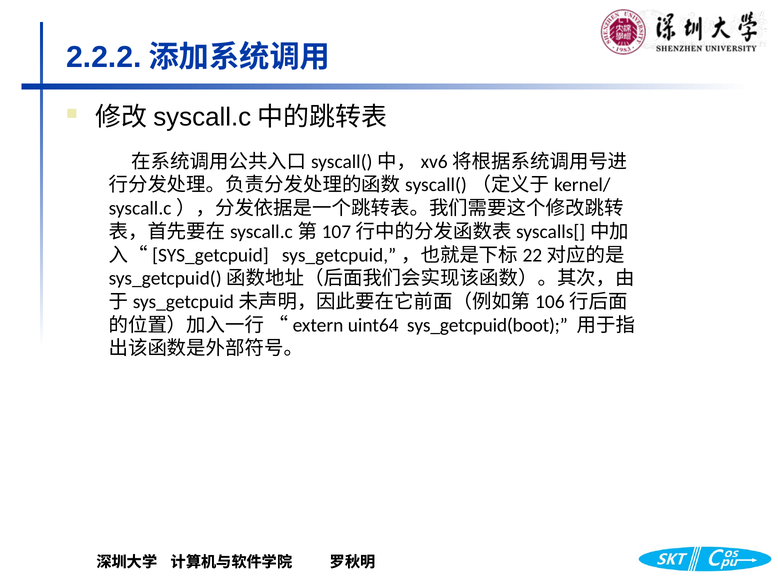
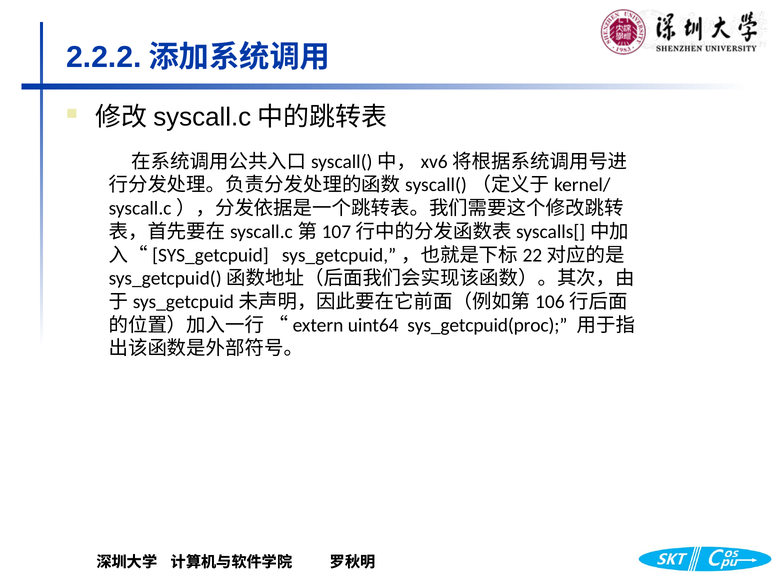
sys_getcpuid(boot: sys_getcpuid(boot -> sys_getcpuid(proc
